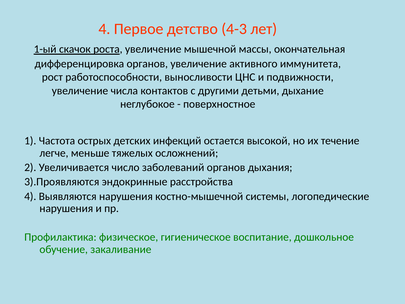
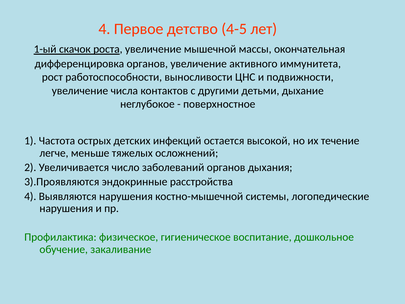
4-3: 4-3 -> 4-5
